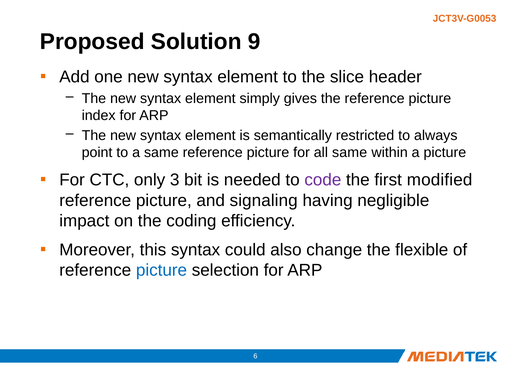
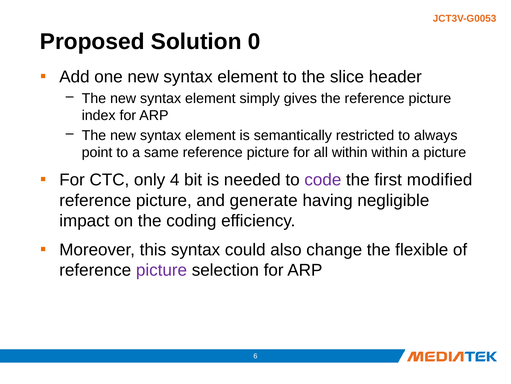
9: 9 -> 0
all same: same -> within
3: 3 -> 4
signaling: signaling -> generate
picture at (161, 270) colour: blue -> purple
